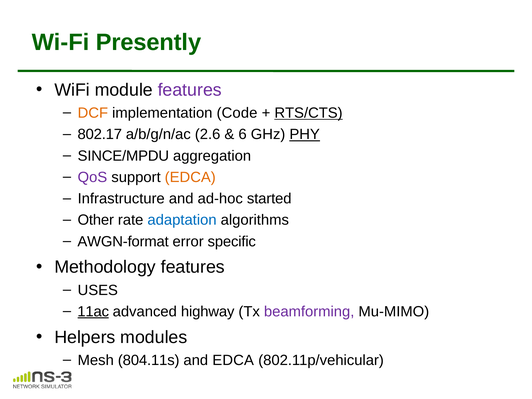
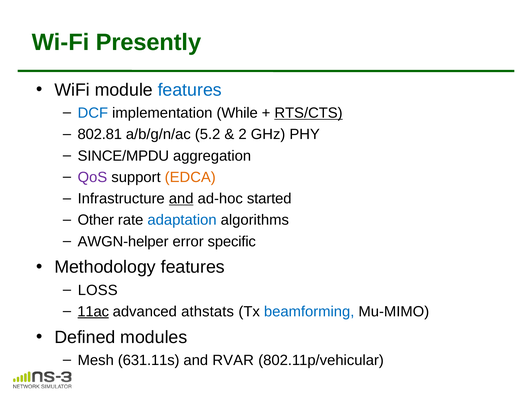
features at (190, 90) colour: purple -> blue
DCF colour: orange -> blue
Code: Code -> While
802.17: 802.17 -> 802.81
2.6: 2.6 -> 5.2
6: 6 -> 2
PHY underline: present -> none
and at (181, 199) underline: none -> present
AWGN-format: AWGN-format -> AWGN-helper
USES: USES -> LOSS
highway: highway -> athstats
beamforming colour: purple -> blue
Helpers: Helpers -> Defined
804.11s: 804.11s -> 631.11s
and EDCA: EDCA -> RVAR
